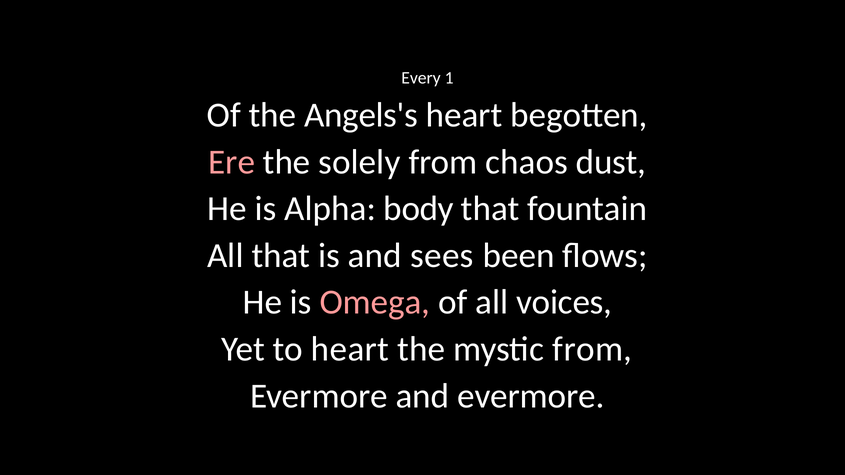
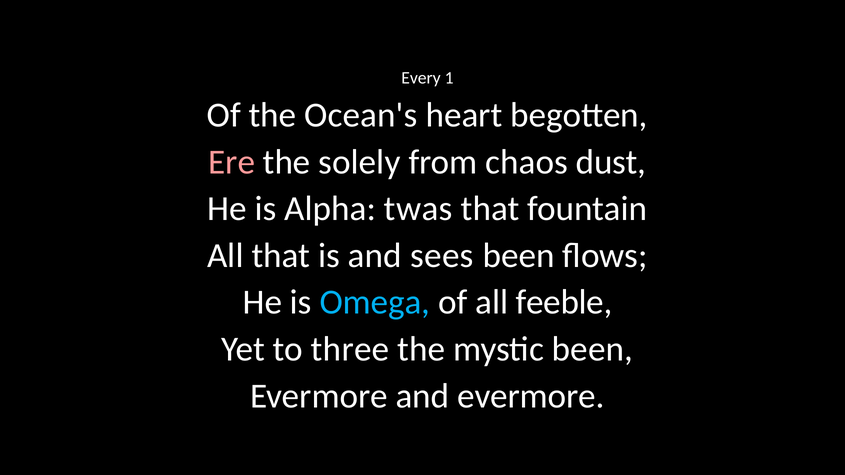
Angels's: Angels's -> Ocean's
body: body -> twas
Omega colour: pink -> light blue
voices: voices -> feeble
to heart: heart -> three
mystic from: from -> been
